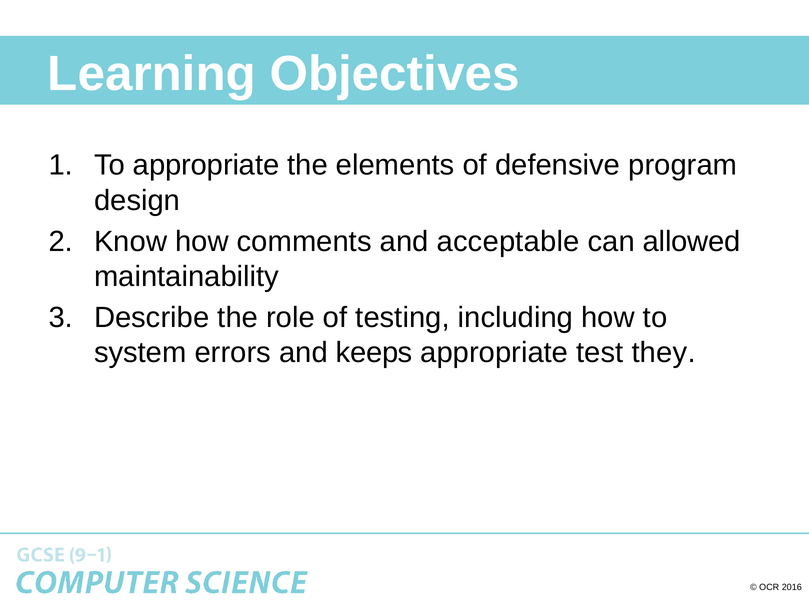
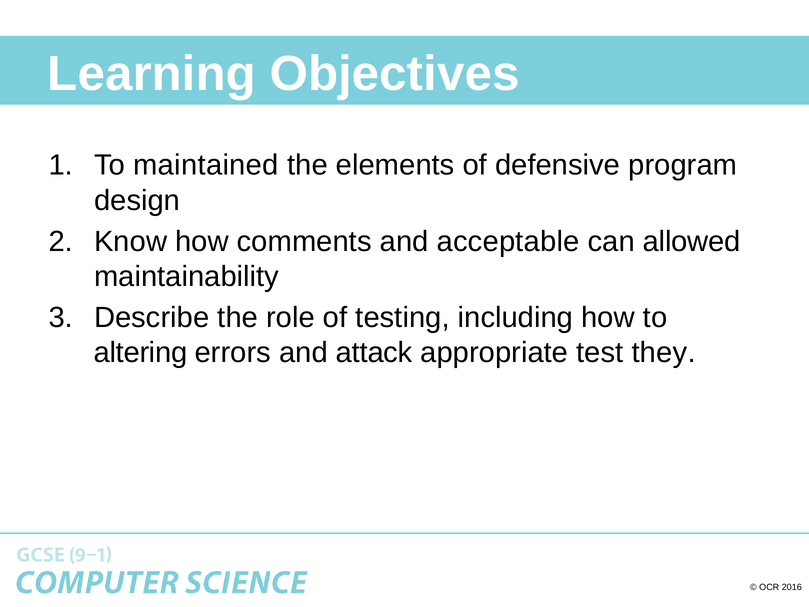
To appropriate: appropriate -> maintained
system: system -> altering
keeps: keeps -> attack
